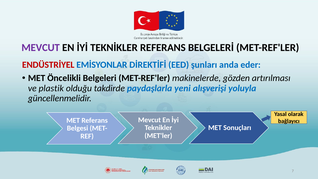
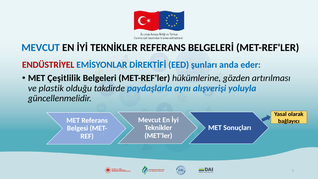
MEVCUT at (41, 48) colour: purple -> blue
Öncelikli: Öncelikli -> Çeşitlilik
makinelerde: makinelerde -> hükümlerine
yeni: yeni -> aynı
